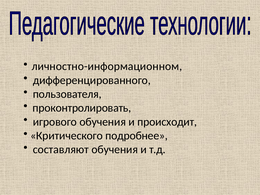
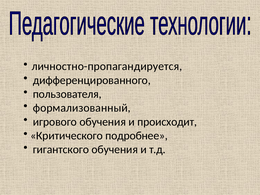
личностно-информационном: личностно-информационном -> личностно-пропагандируется
проконтролировать: проконтролировать -> формализованный
составляют: составляют -> гигантского
